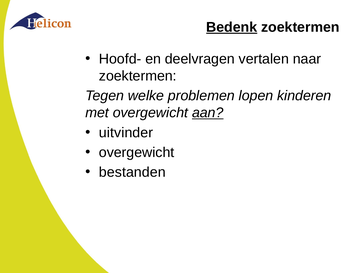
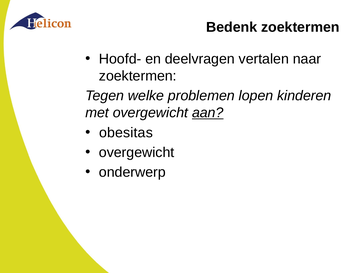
Bedenk underline: present -> none
uitvinder: uitvinder -> obesitas
bestanden: bestanden -> onderwerp
